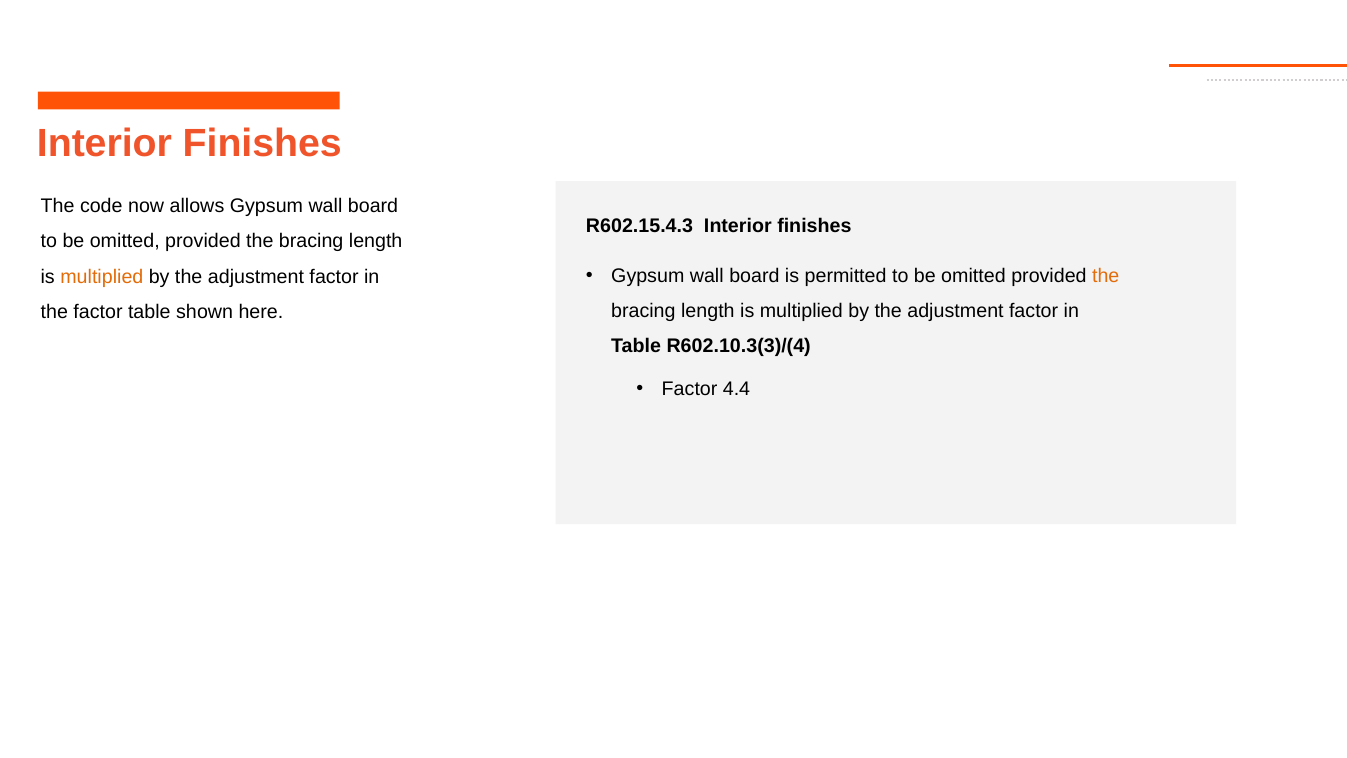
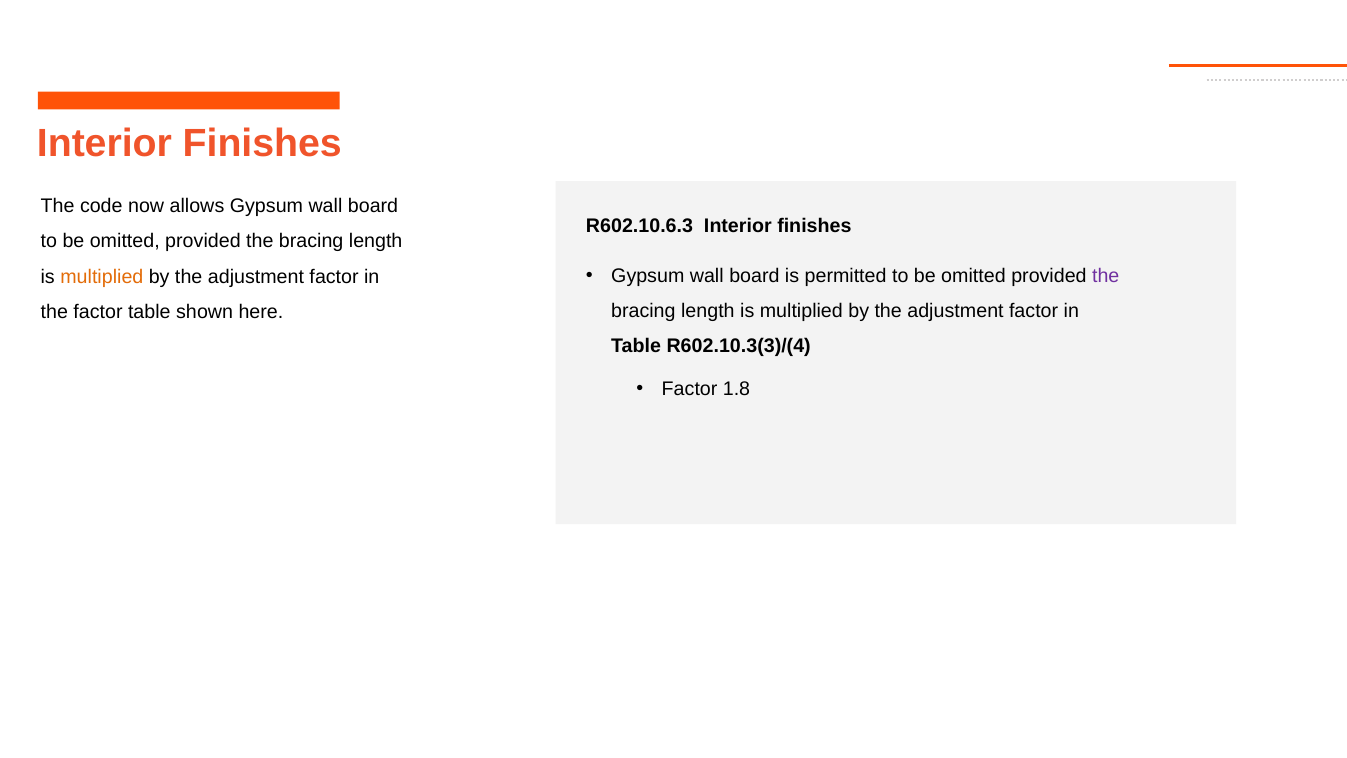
R602.15.4.3: R602.15.4.3 -> R602.10.6.3
the at (1106, 276) colour: orange -> purple
4.4: 4.4 -> 1.8
